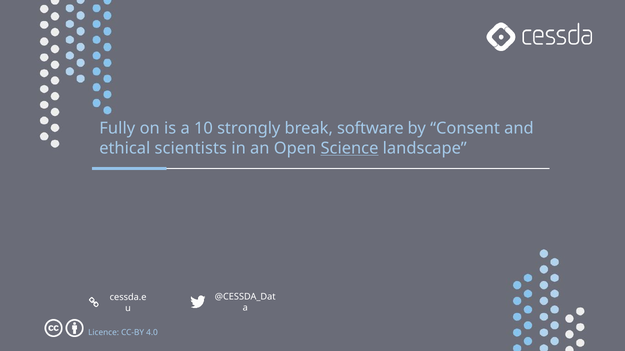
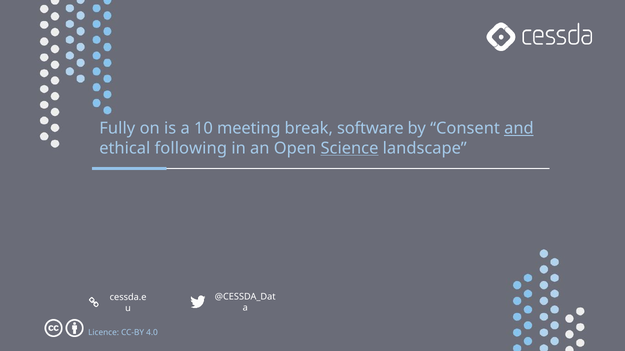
strongly: strongly -> meeting
and underline: none -> present
scientists: scientists -> following
